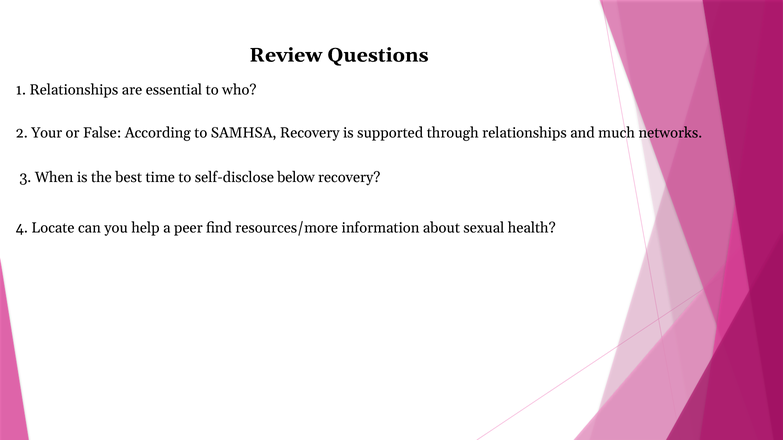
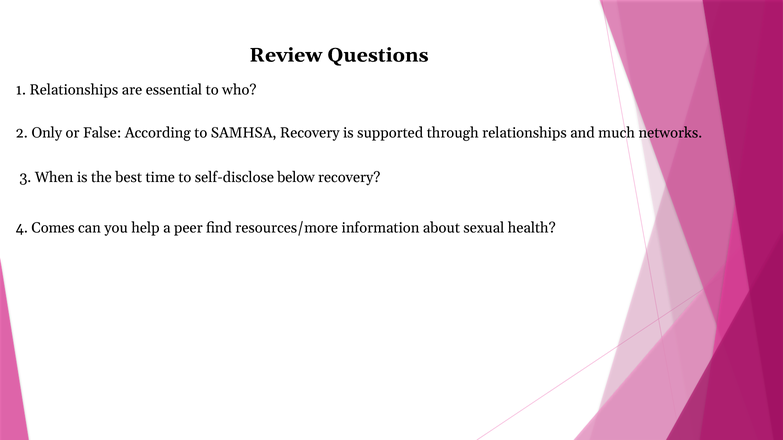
Your: Your -> Only
Locate: Locate -> Comes
